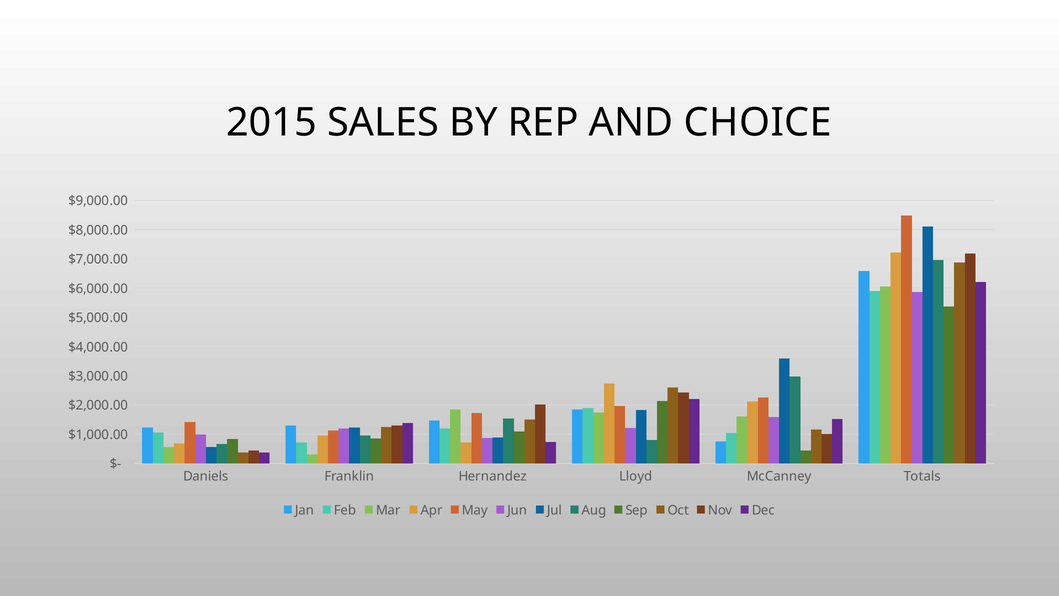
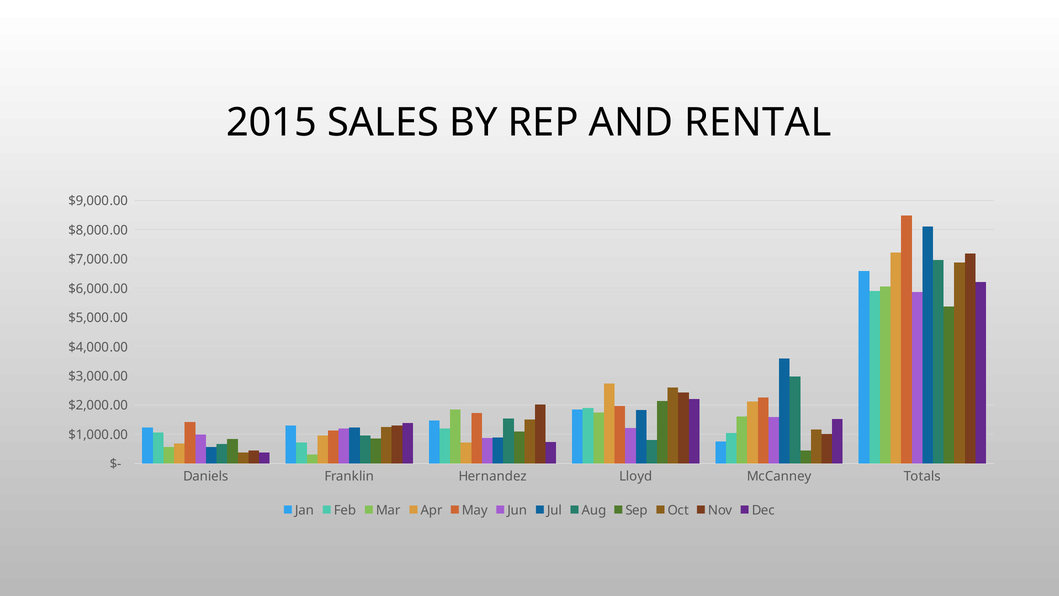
CHOICE: CHOICE -> RENTAL
